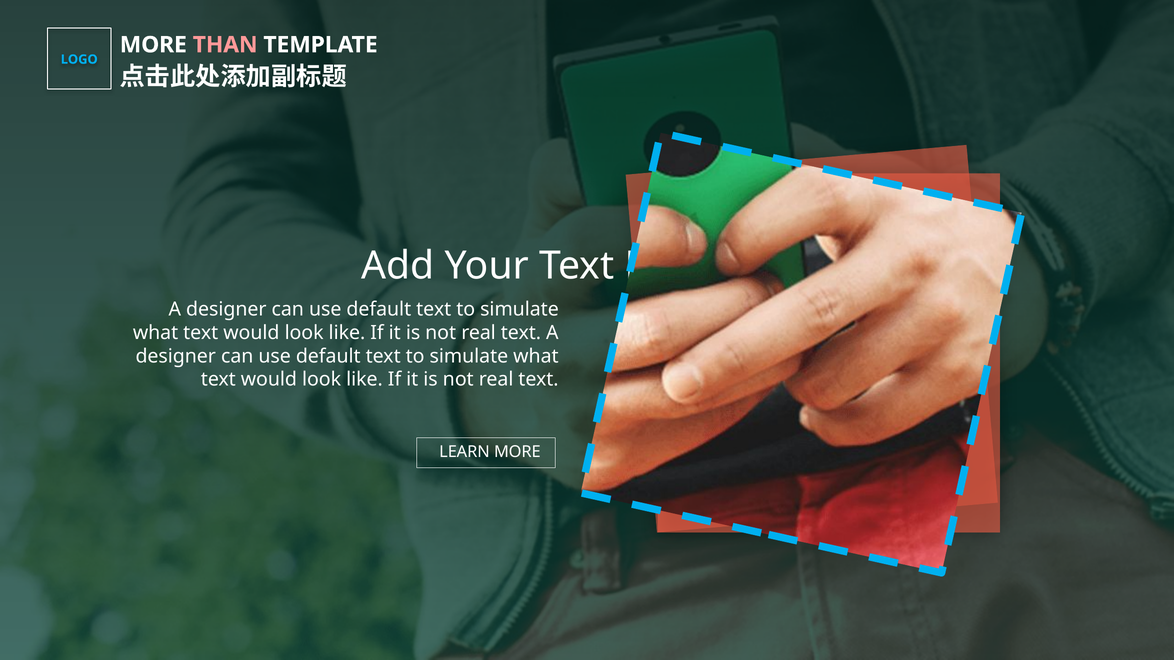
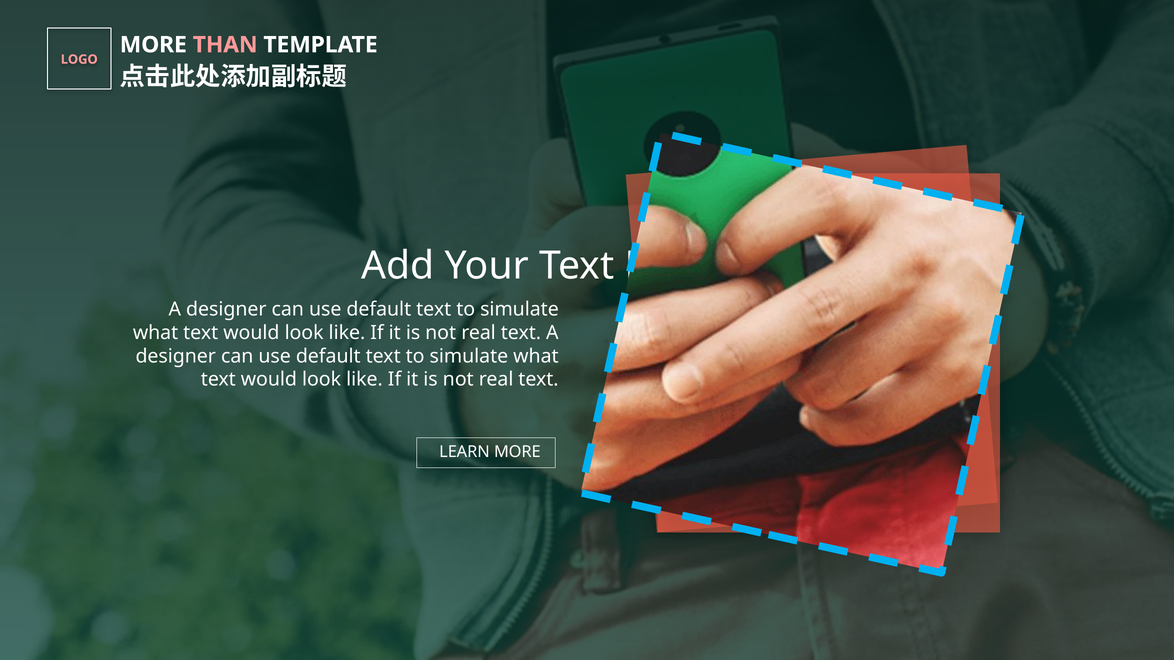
LOGO colour: light blue -> pink
